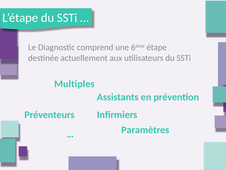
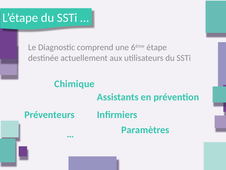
Multiples: Multiples -> Chimique
